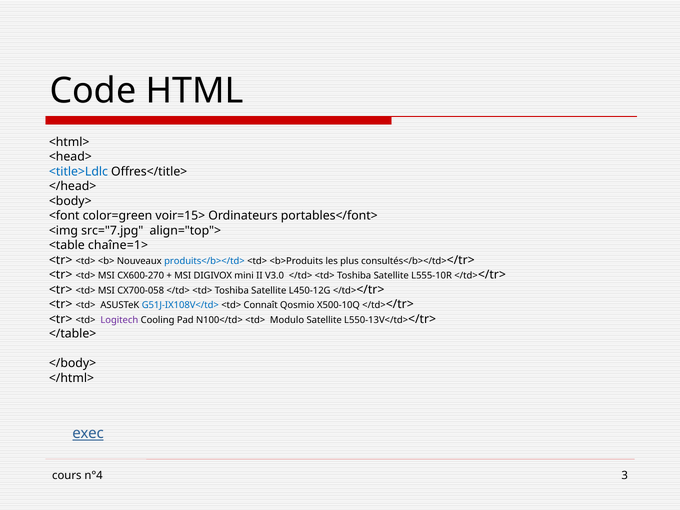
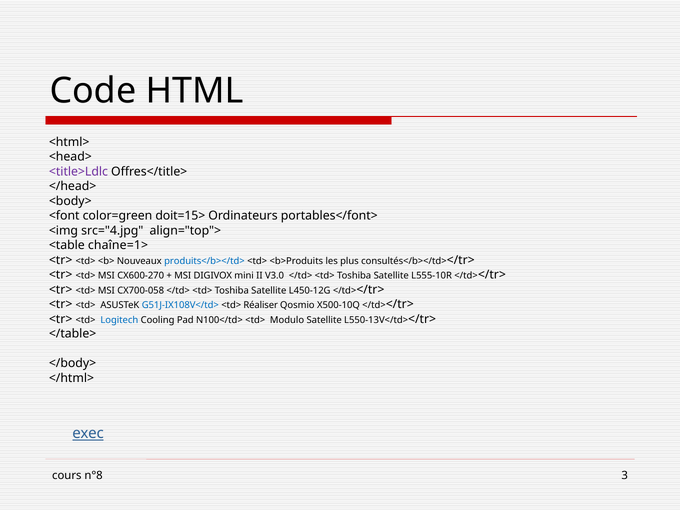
<title>Ldlc colour: blue -> purple
voir=15>: voir=15> -> doit=15>
src="7.jpg: src="7.jpg -> src="4.jpg
Connaît: Connaît -> Réaliser
Logitech colour: purple -> blue
n°4: n°4 -> n°8
